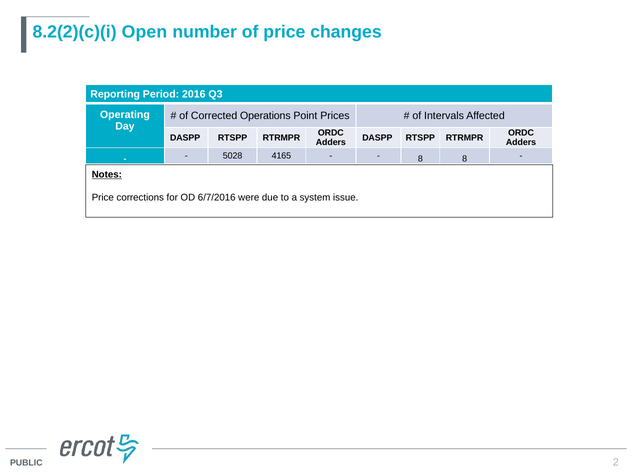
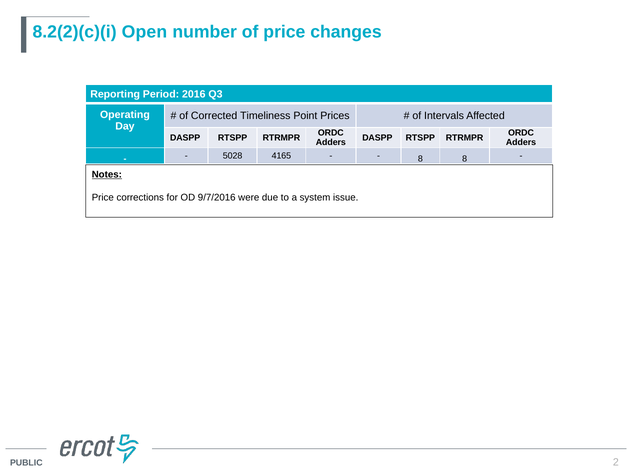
Operations: Operations -> Timeliness
6/7/2016: 6/7/2016 -> 9/7/2016
